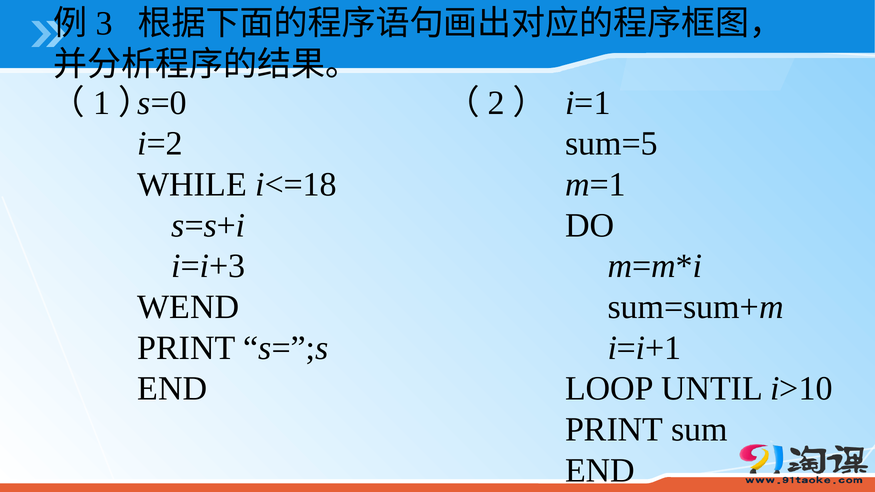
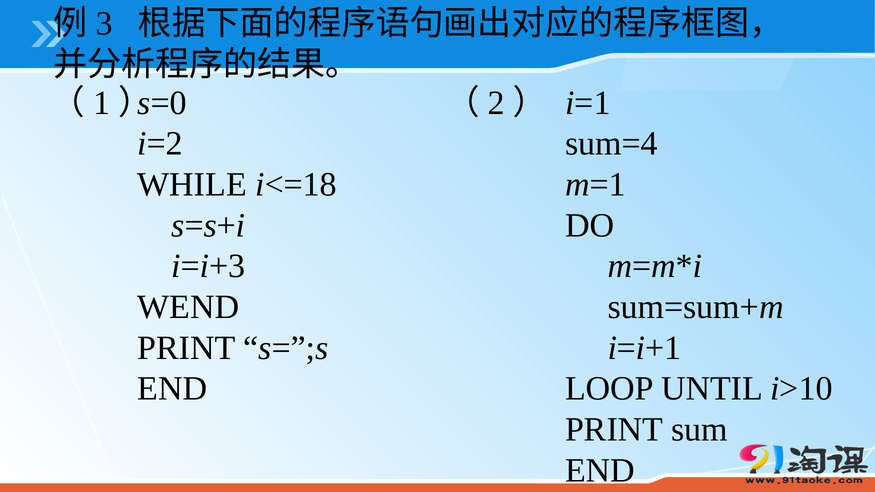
sum=5: sum=5 -> sum=4
